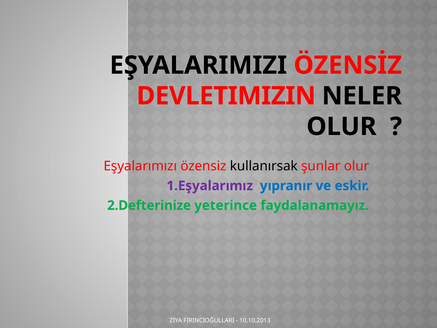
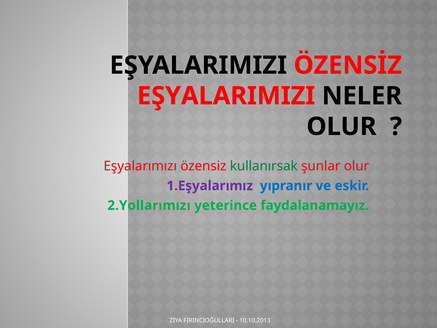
DEVLETIMIZIN at (226, 96): DEVLETIMIZIN -> EŞYALARIMIZI
kullanırsak colour: black -> green
2.Defterinize: 2.Defterinize -> 2.Yollarımızı
